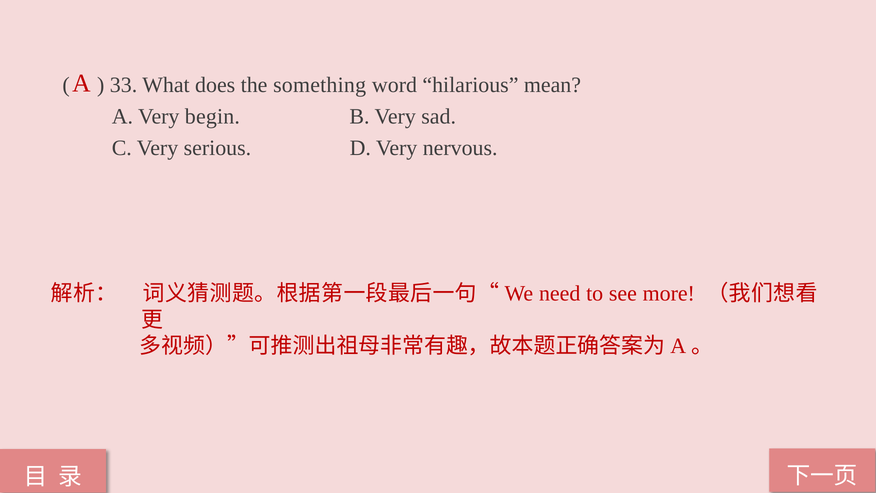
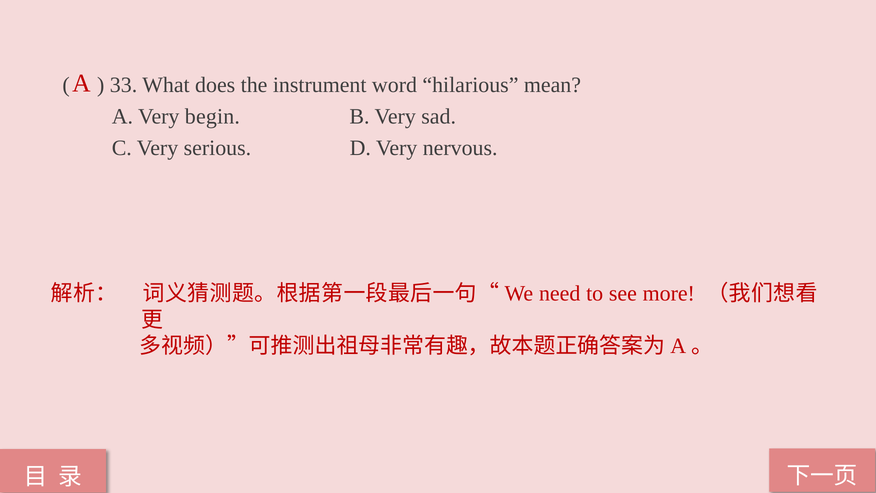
something: something -> instrument
